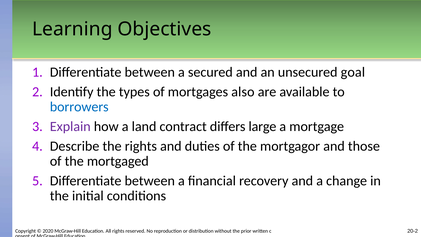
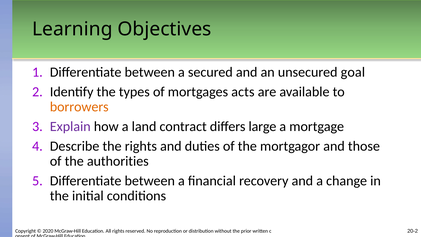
also: also -> acts
borrowers colour: blue -> orange
mortgaged: mortgaged -> authorities
